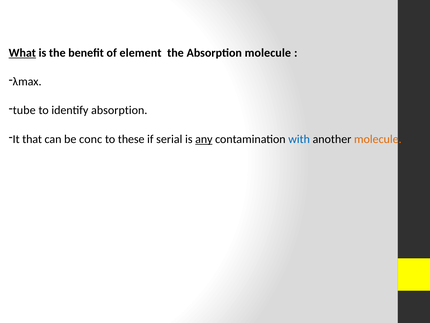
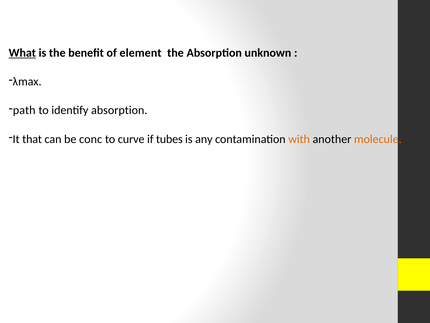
Absorption molecule: molecule -> unknown
tube: tube -> path
these: these -> curve
serial: serial -> tubes
any underline: present -> none
with colour: blue -> orange
